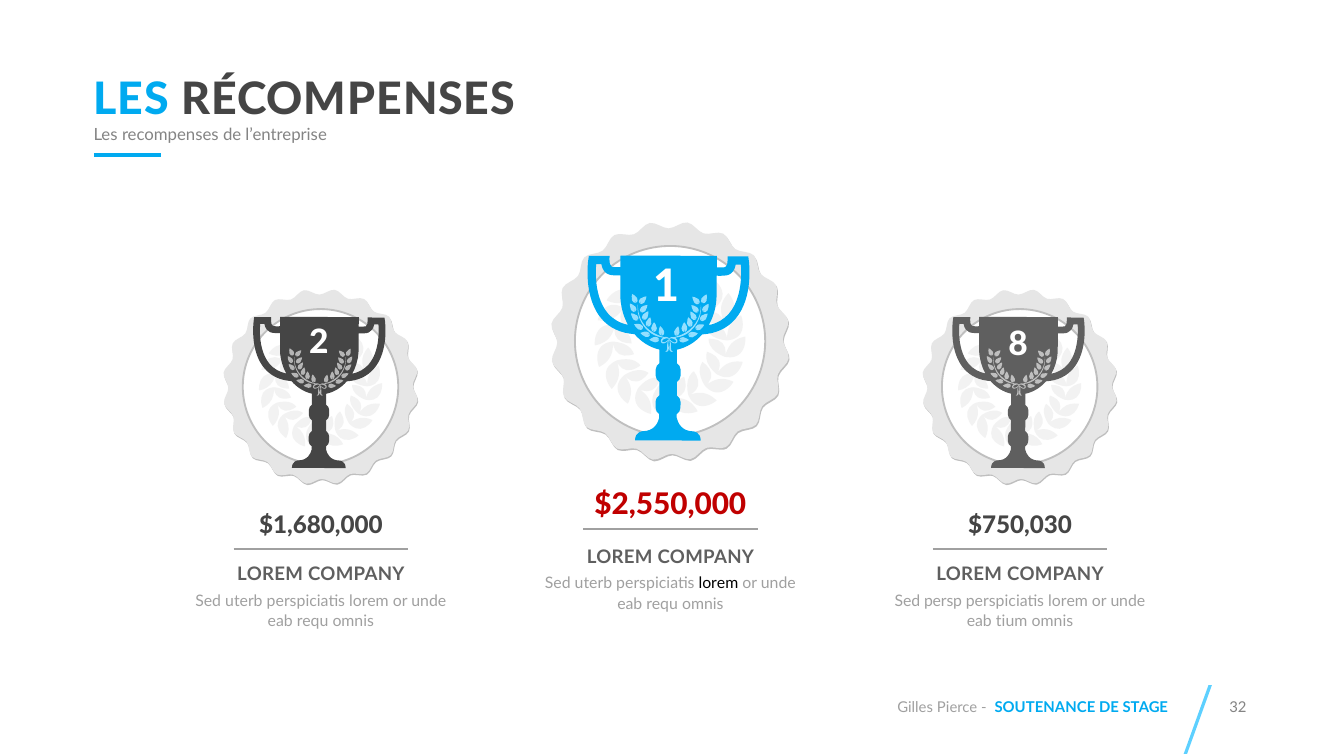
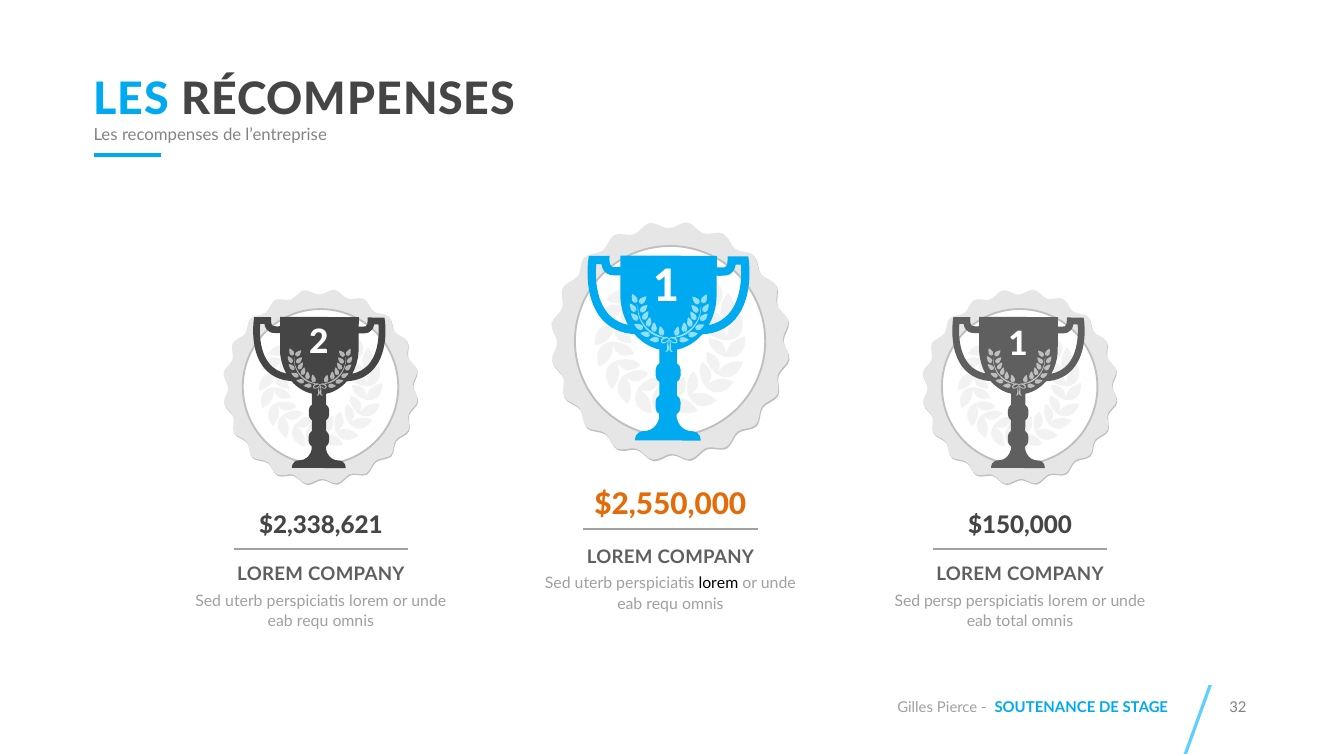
2 8: 8 -> 1
$2,550,000 colour: red -> orange
$1,680,000: $1,680,000 -> $2,338,621
$750,030: $750,030 -> $150,000
tium: tium -> total
